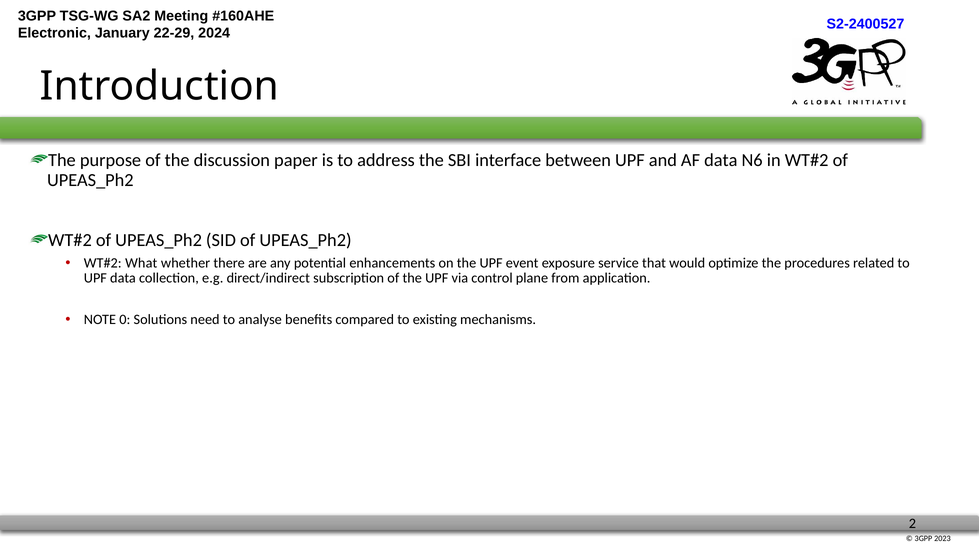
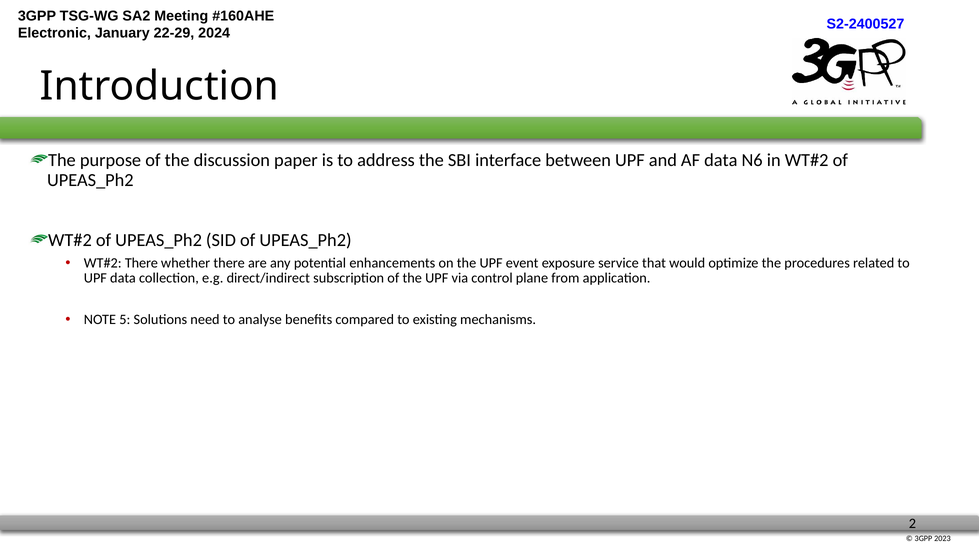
What at (141, 263): What -> There
0: 0 -> 5
